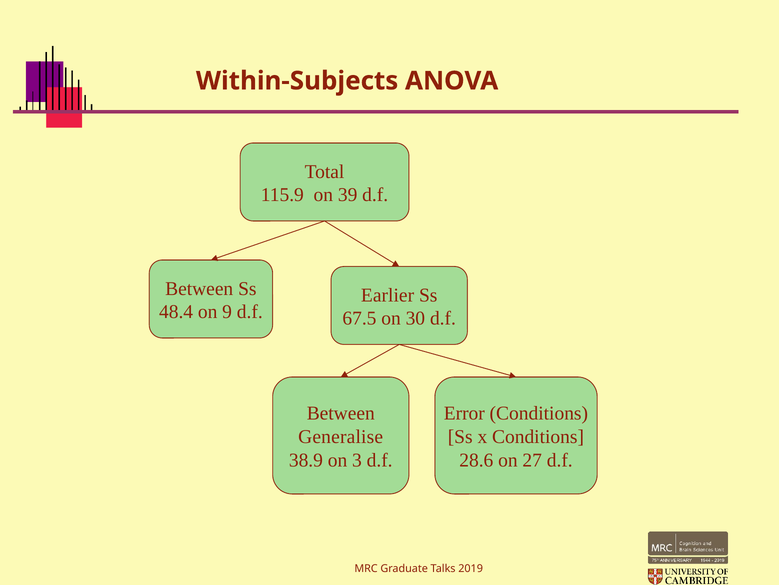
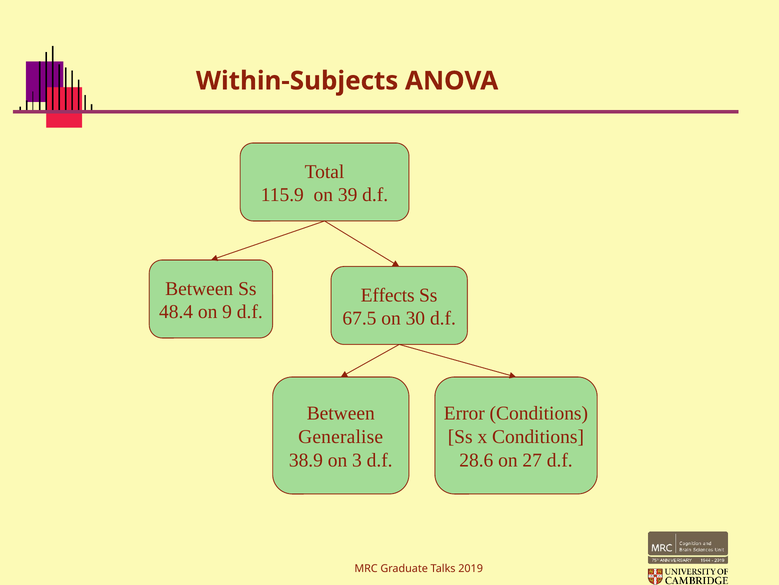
Earlier: Earlier -> Effects
